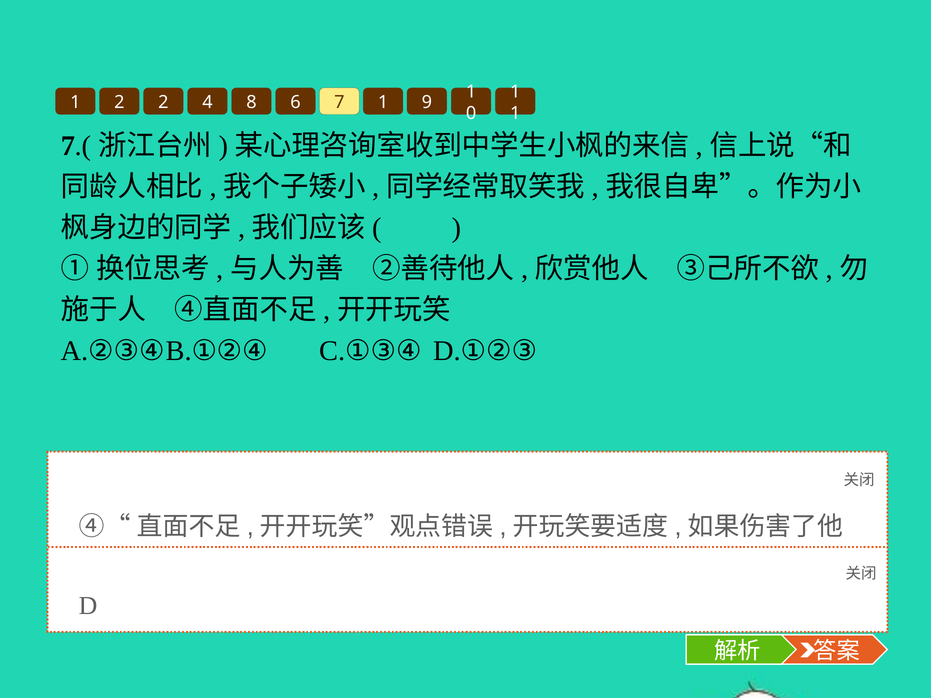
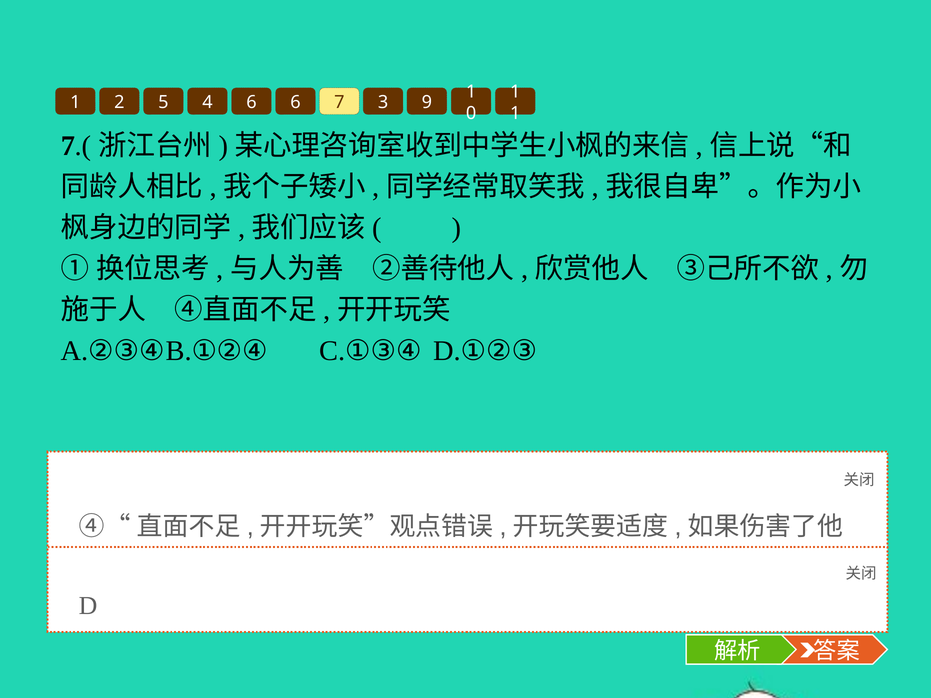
2 2: 2 -> 5
4 8: 8 -> 6
7 1: 1 -> 3
